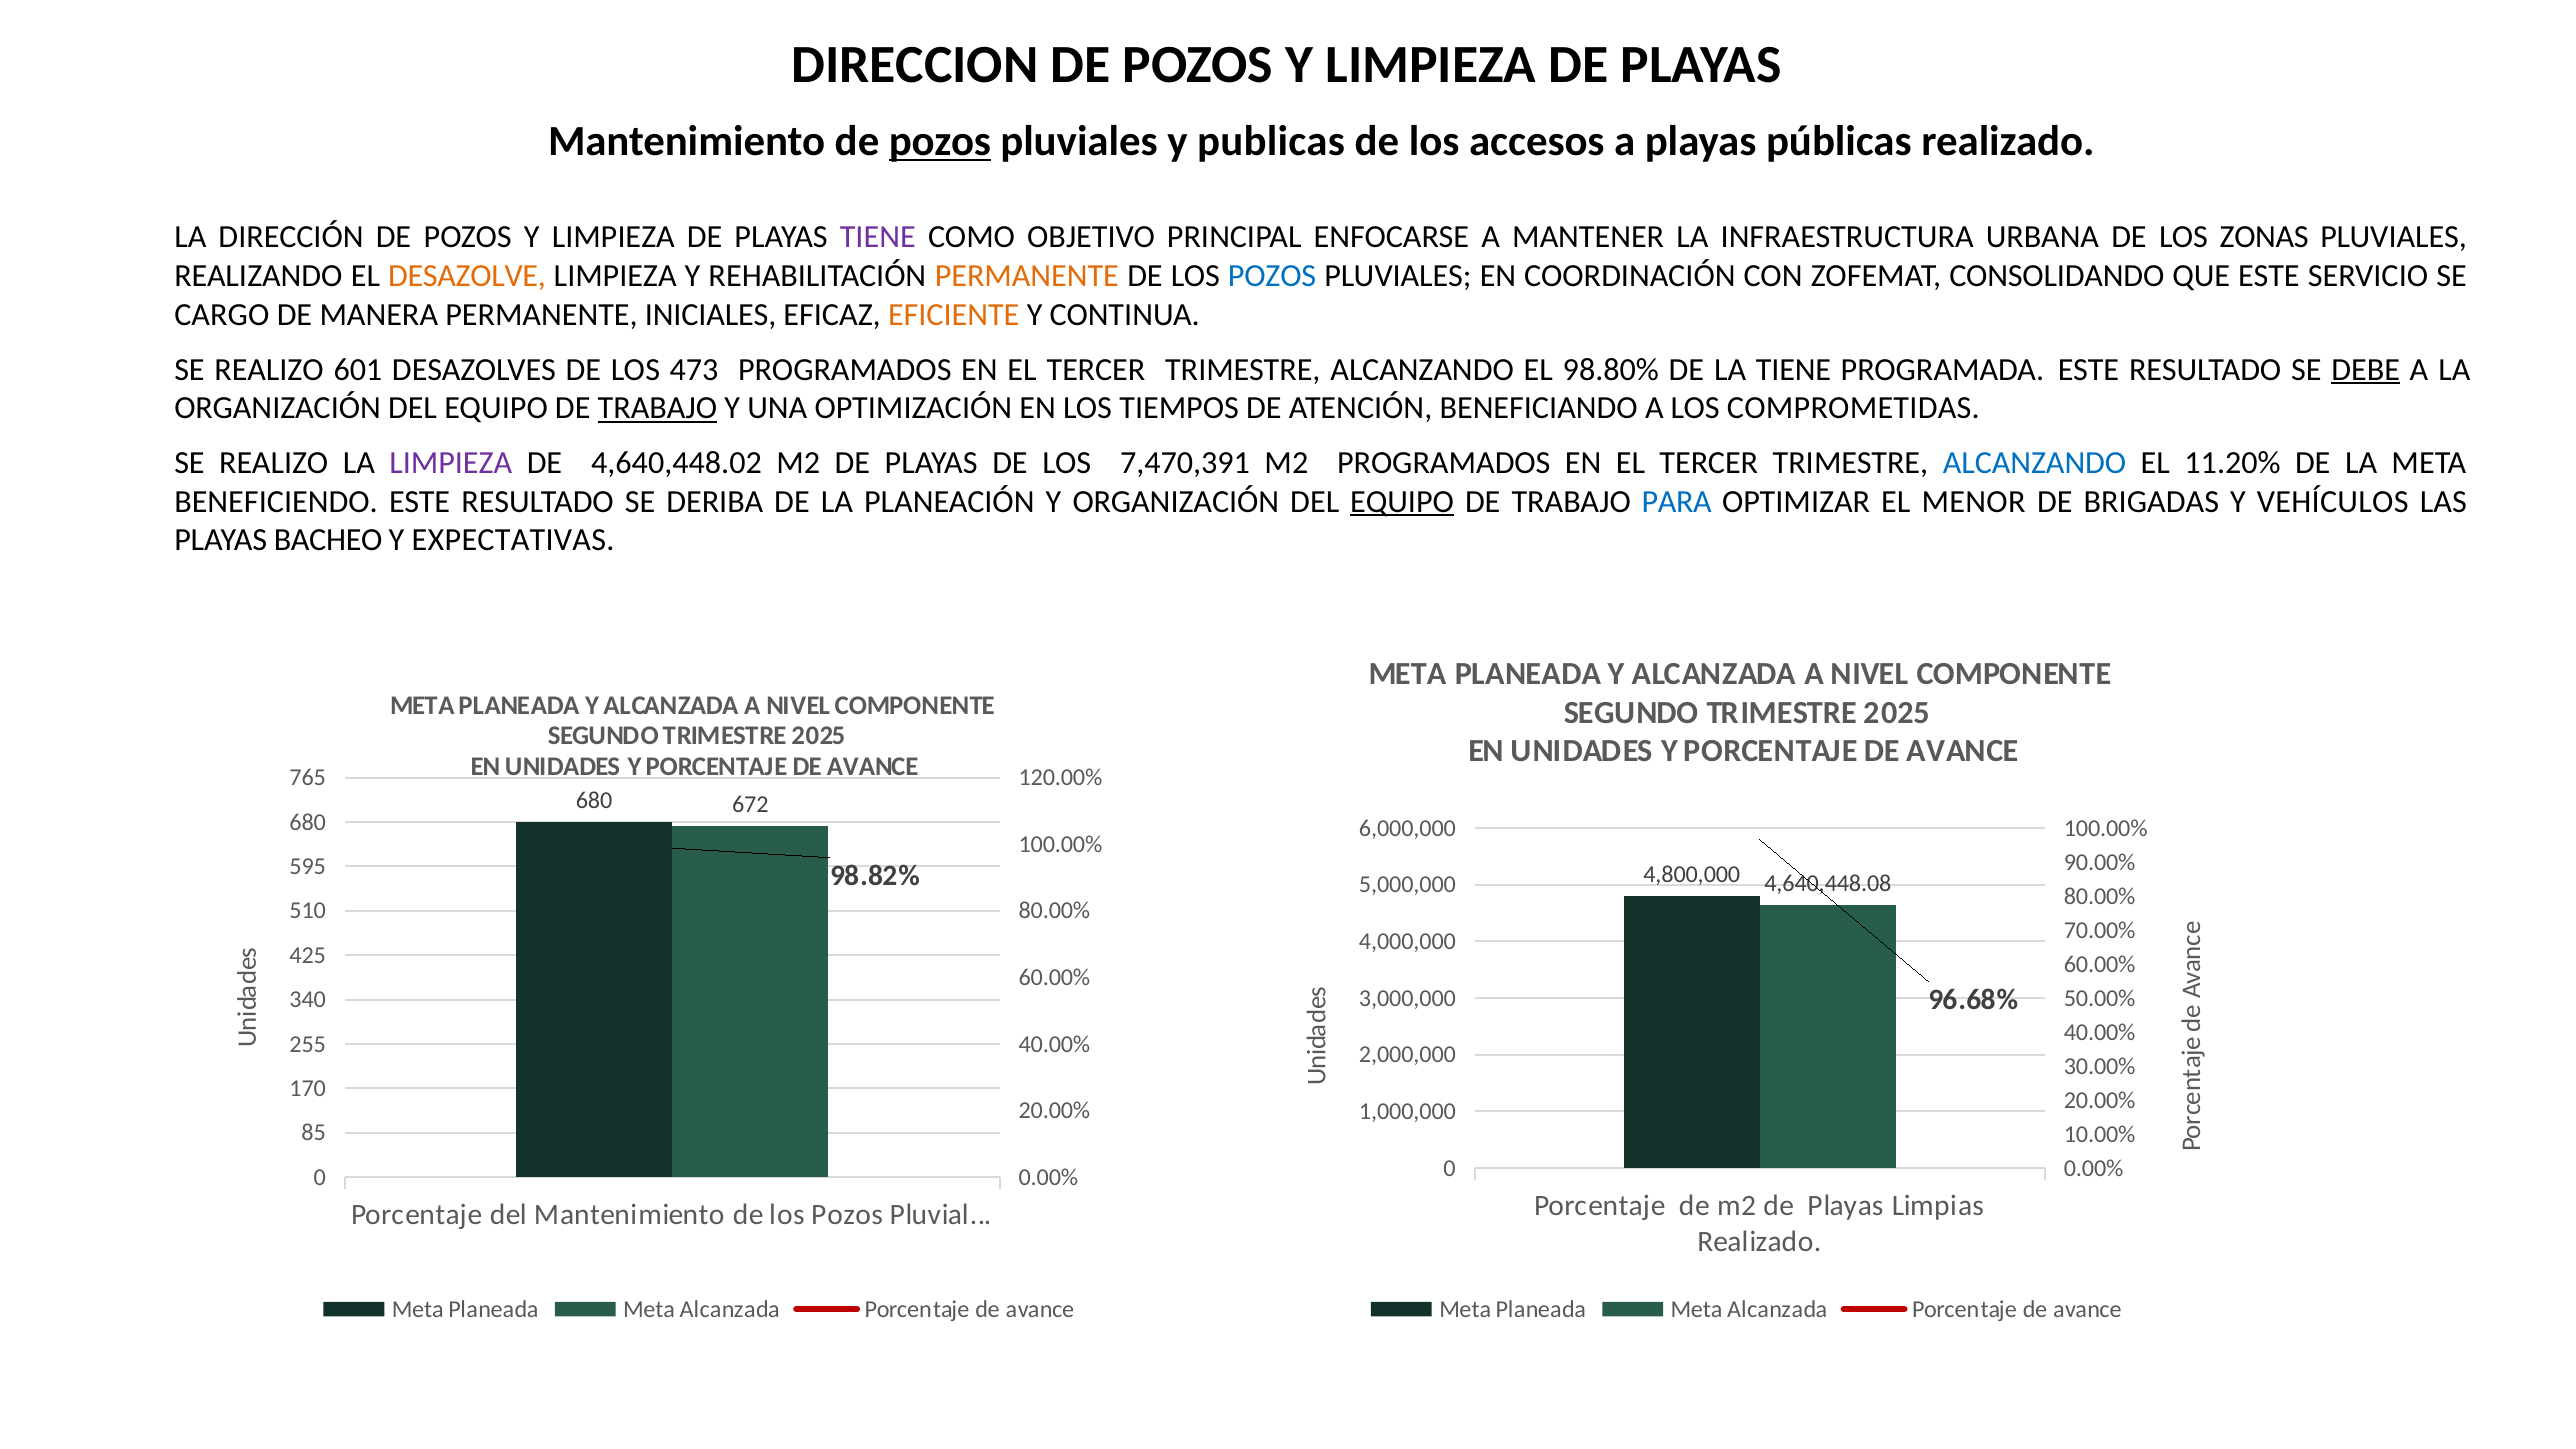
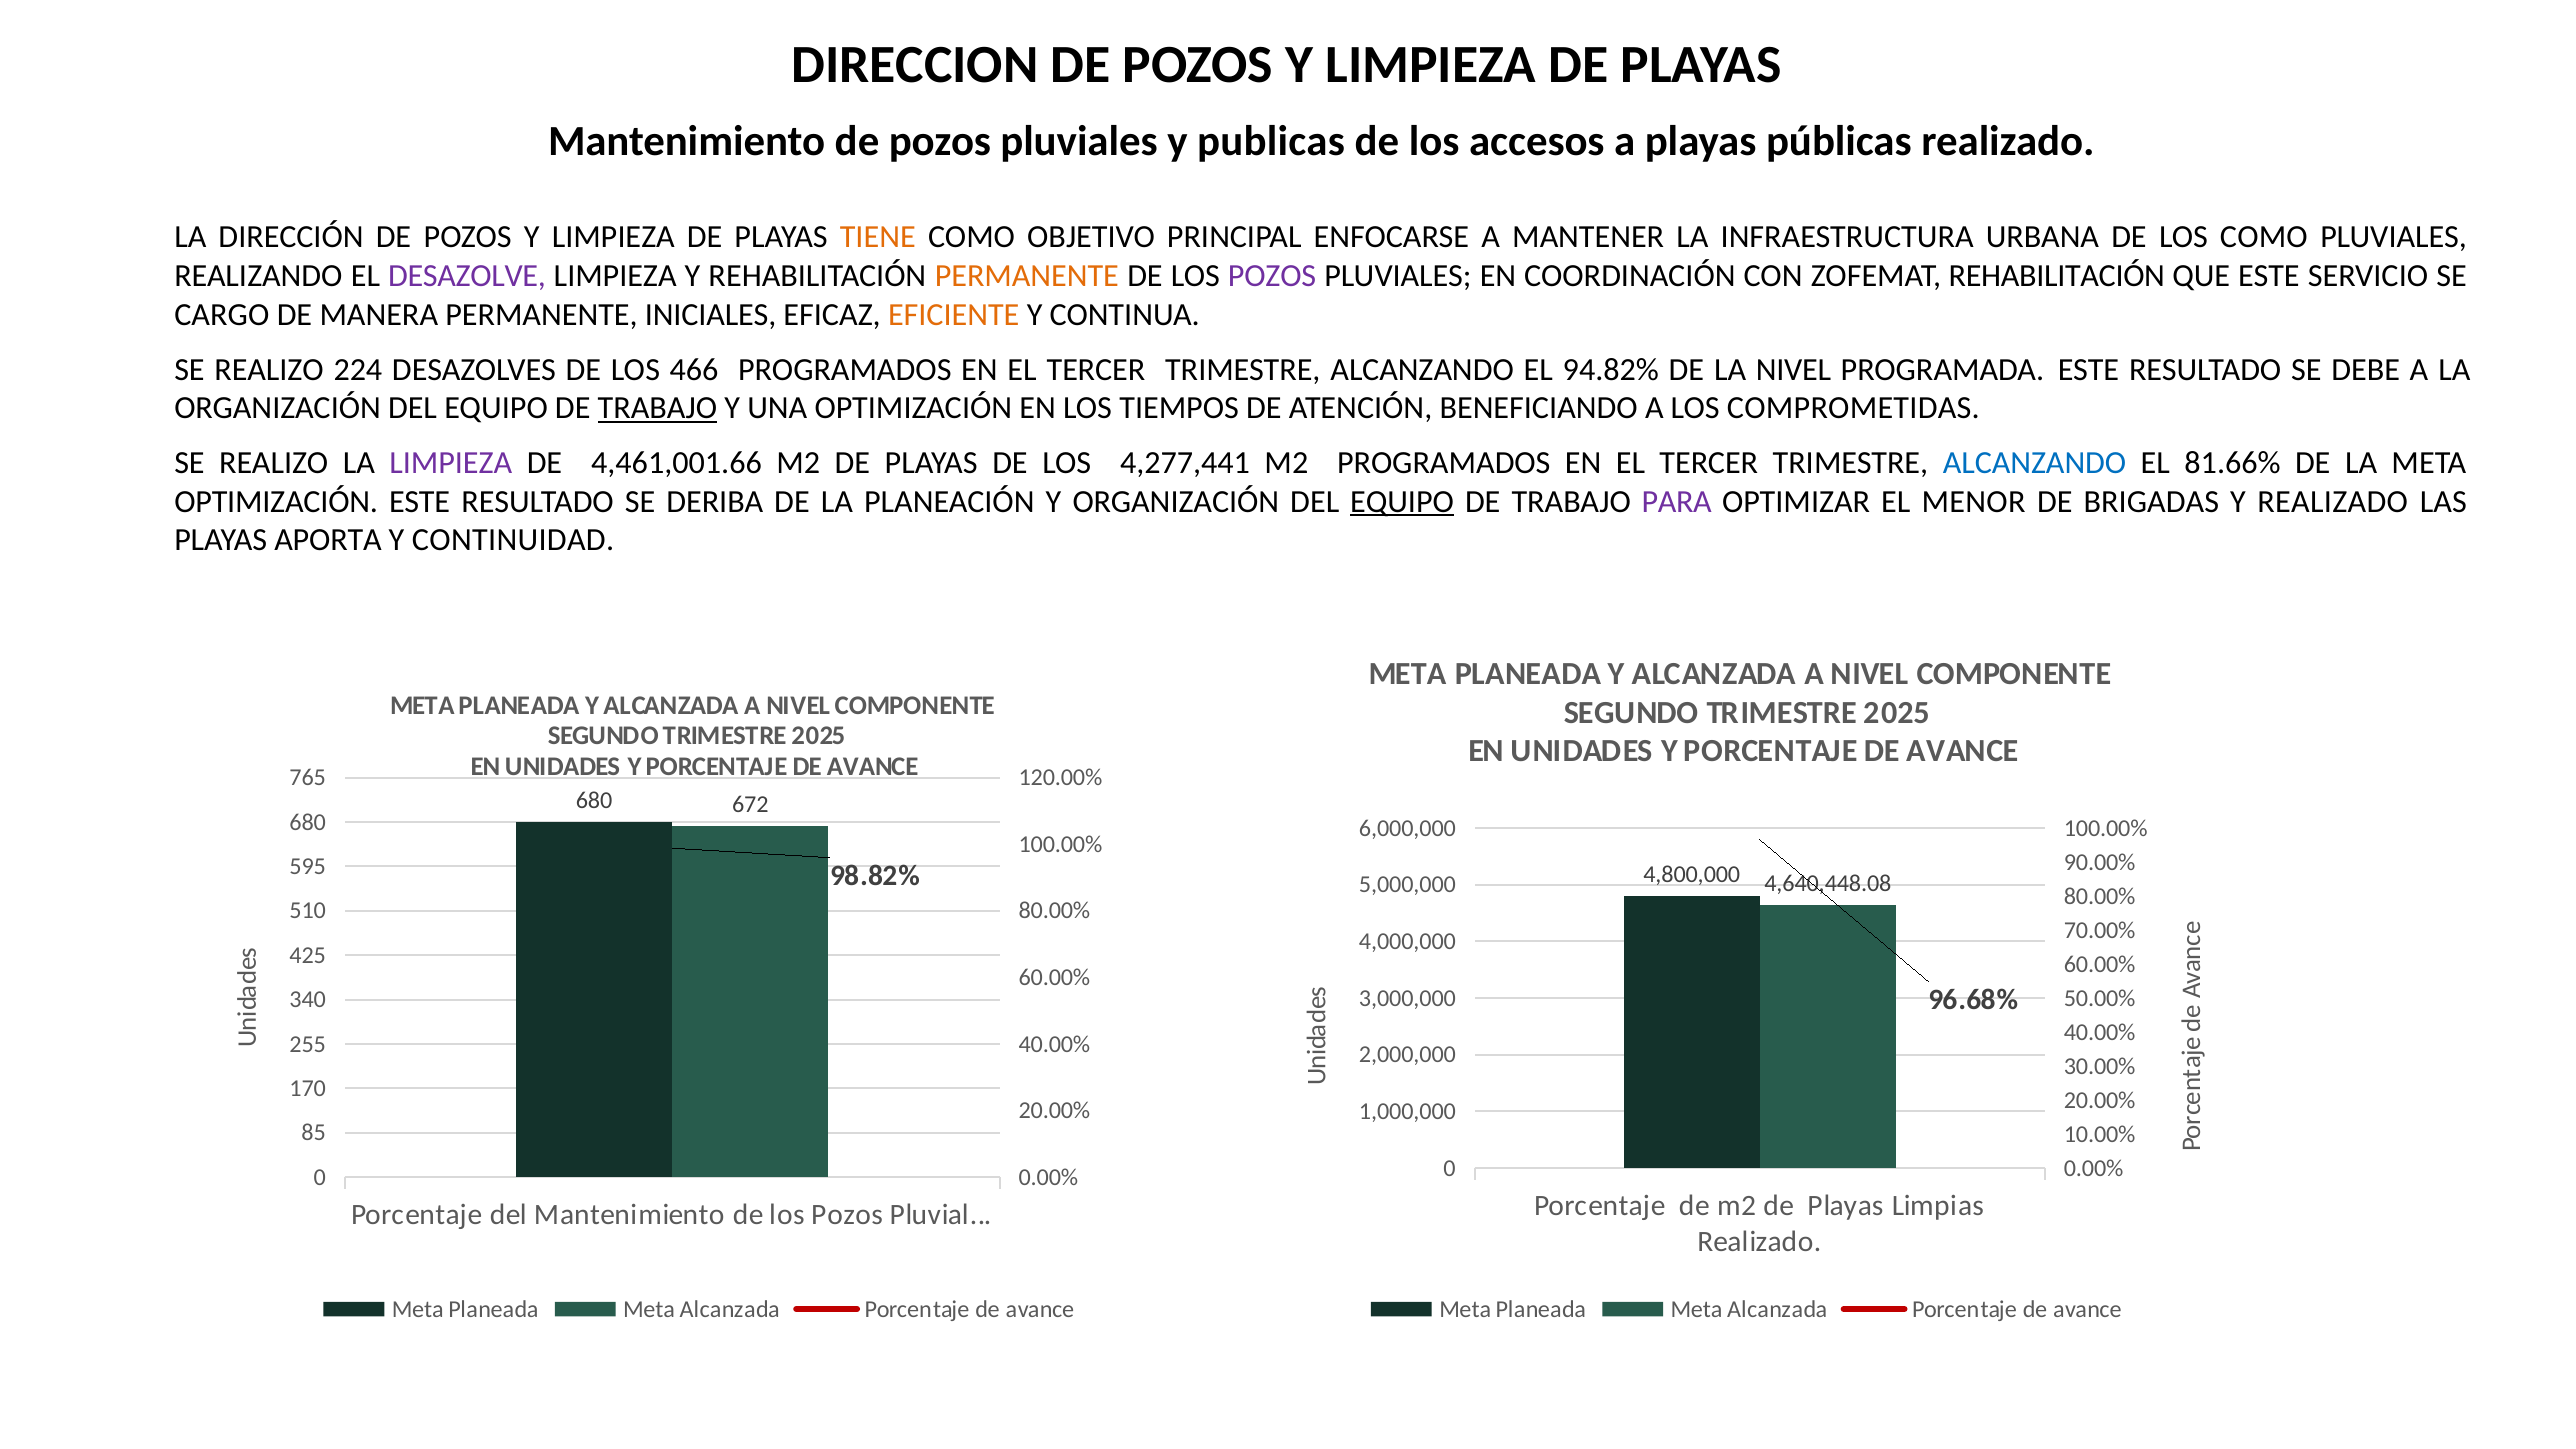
pozos at (940, 142) underline: present -> none
TIENE at (878, 237) colour: purple -> orange
LOS ZONAS: ZONAS -> COMO
DESAZOLVE colour: orange -> purple
POZOS at (1272, 276) colour: blue -> purple
ZOFEMAT CONSOLIDANDO: CONSOLIDANDO -> REHABILITACIÓN
601: 601 -> 224
473: 473 -> 466
98.80%: 98.80% -> 94.82%
LA TIENE: TIENE -> NIVEL
DEBE underline: present -> none
4,640,448.02: 4,640,448.02 -> 4,461,001.66
7,470,391: 7,470,391 -> 4,277,441
11.20%: 11.20% -> 81.66%
BENEFICIENDO at (276, 501): BENEFICIENDO -> OPTIMIZACIÓN
PARA colour: blue -> purple
Y VEHÍCULOS: VEHÍCULOS -> REALIZADO
BACHEO: BACHEO -> APORTA
EXPECTATIVAS: EXPECTATIVAS -> CONTINUIDAD
